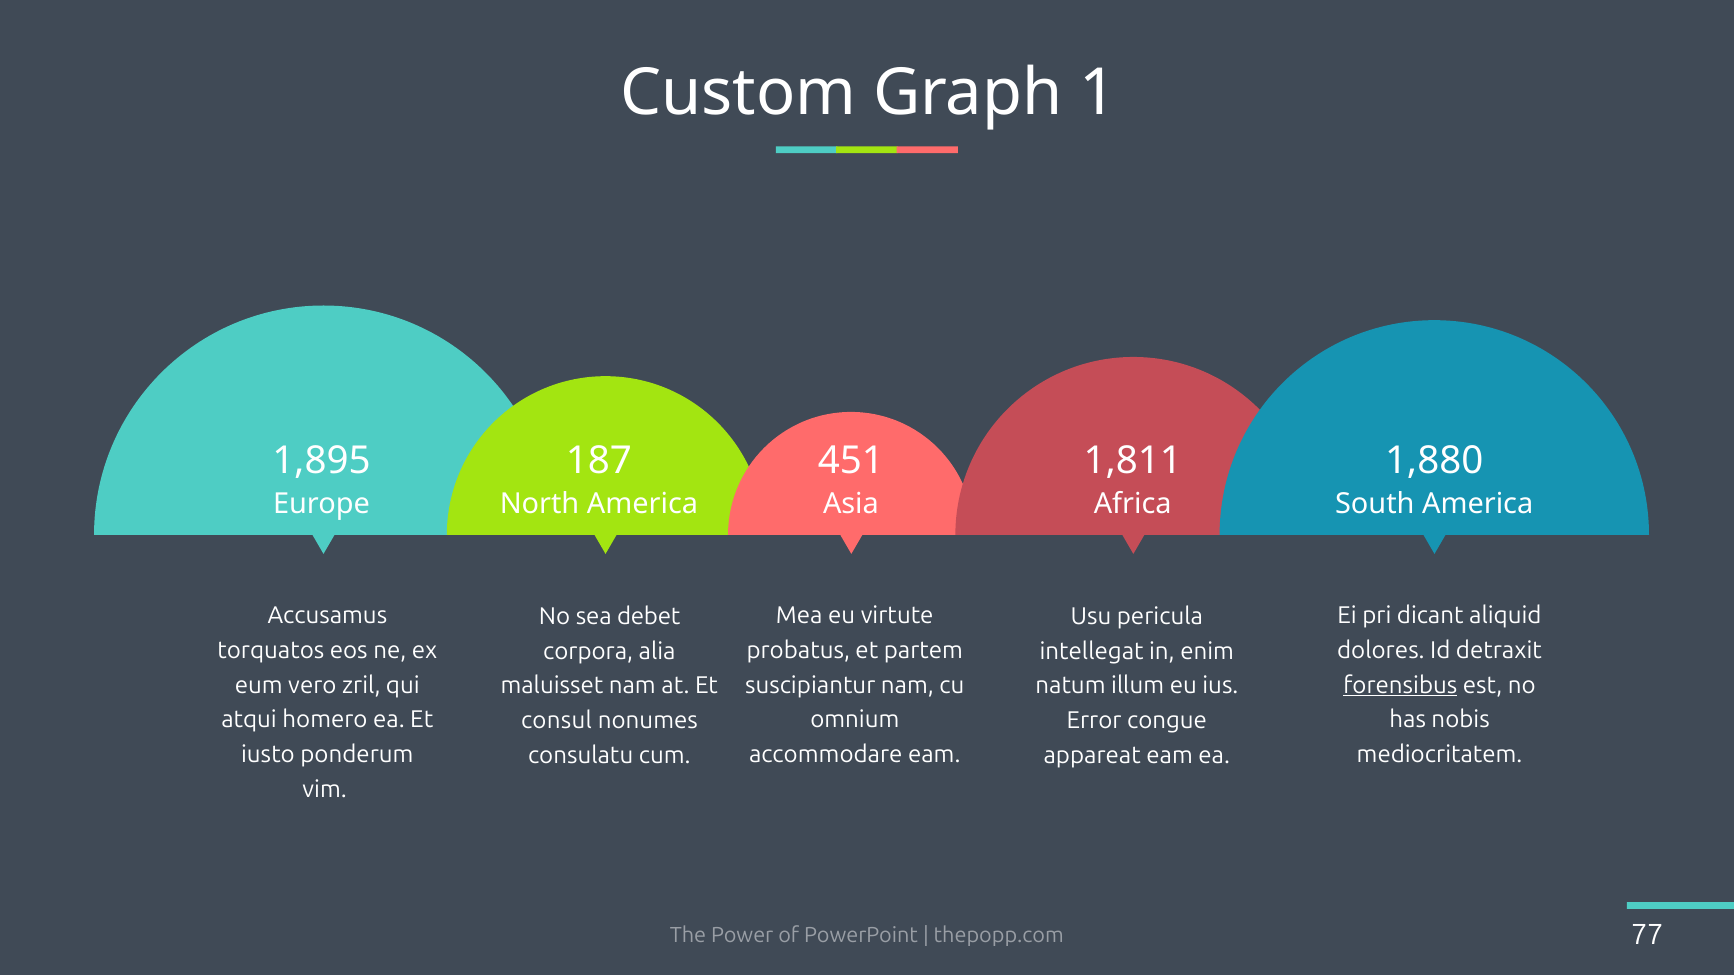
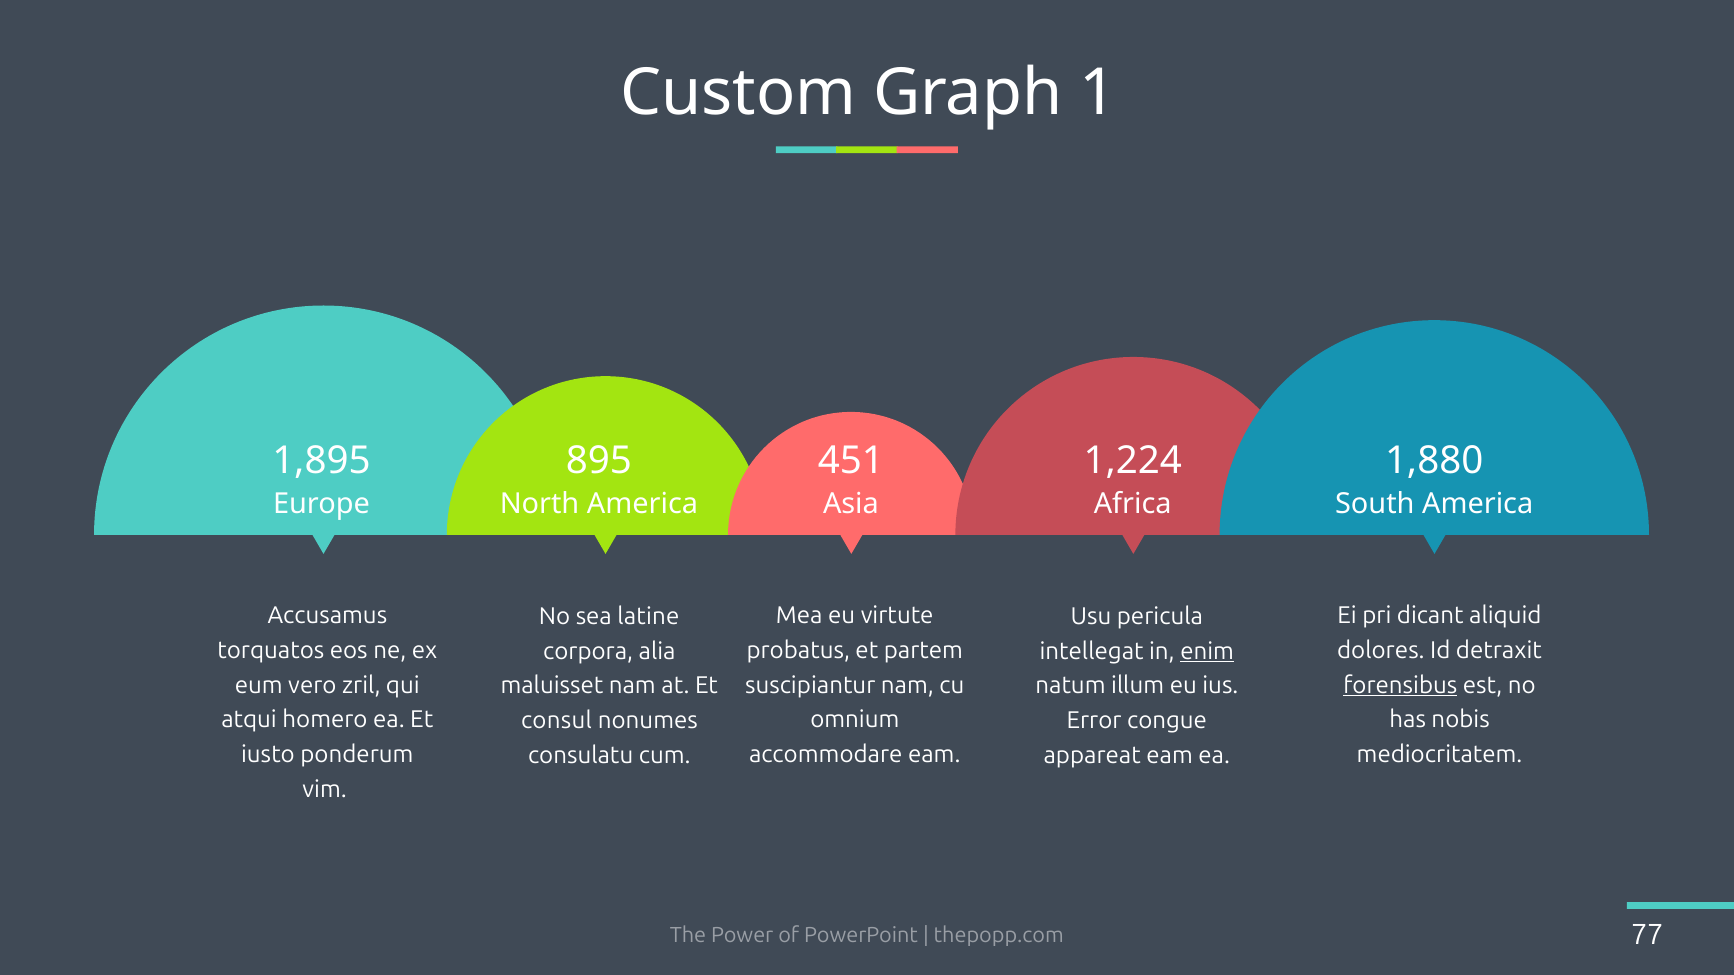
187: 187 -> 895
1,811: 1,811 -> 1,224
debet: debet -> latine
enim underline: none -> present
